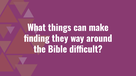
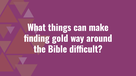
they: they -> gold
